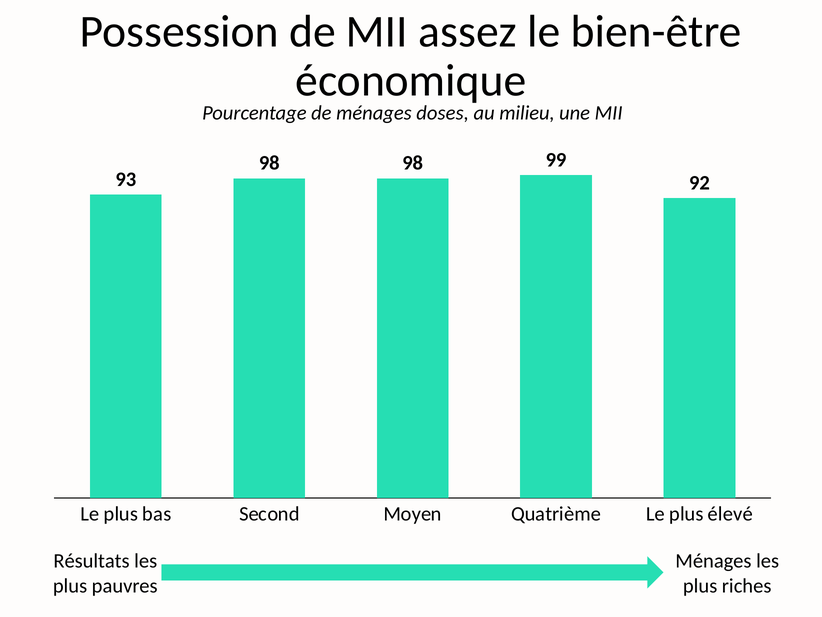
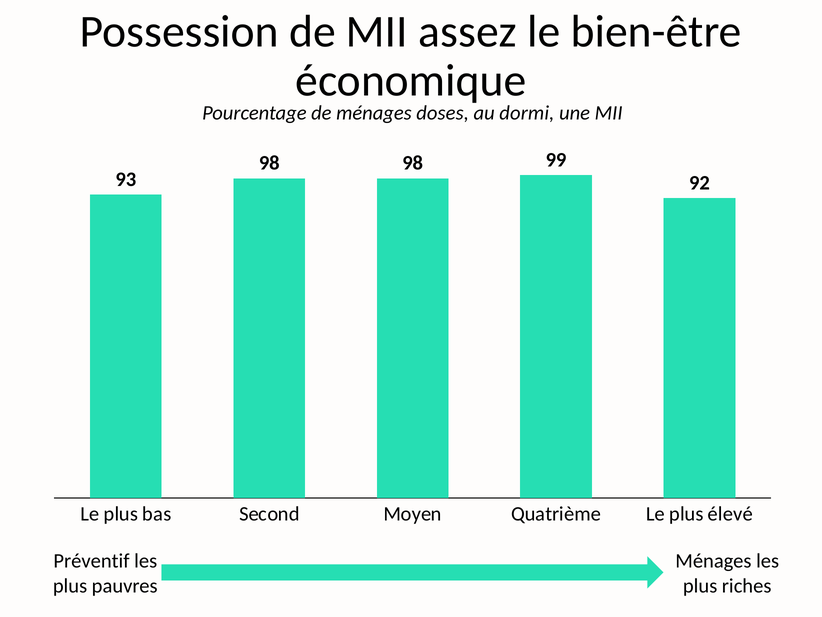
milieu: milieu -> dormi
Résultats: Résultats -> Préventif
